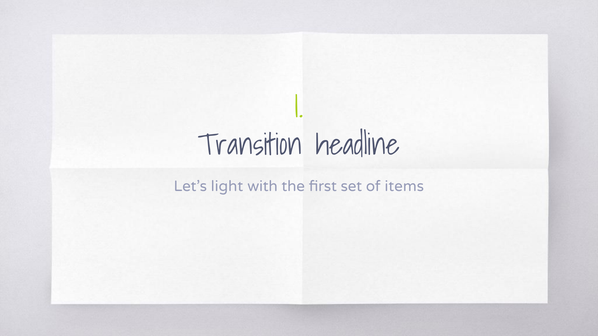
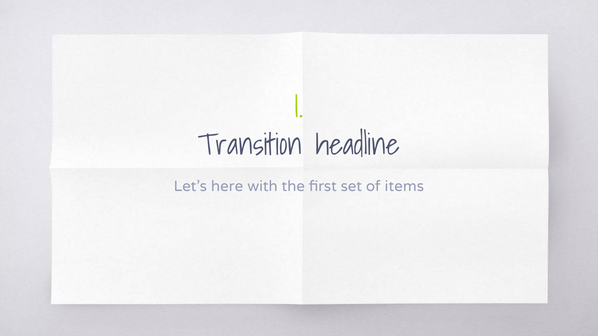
light: light -> here
